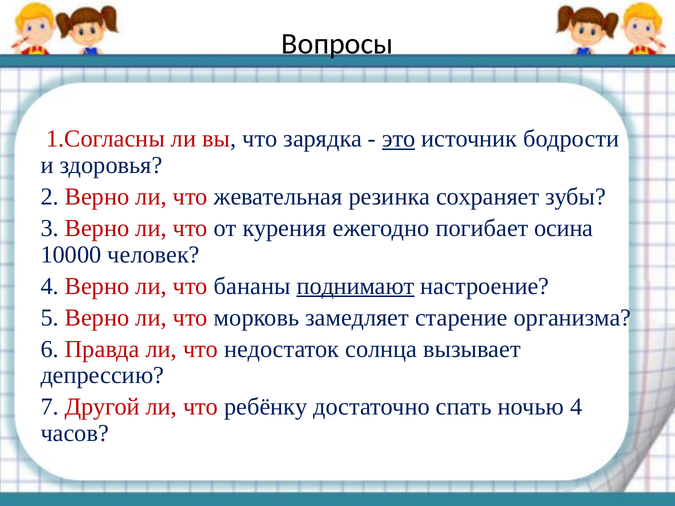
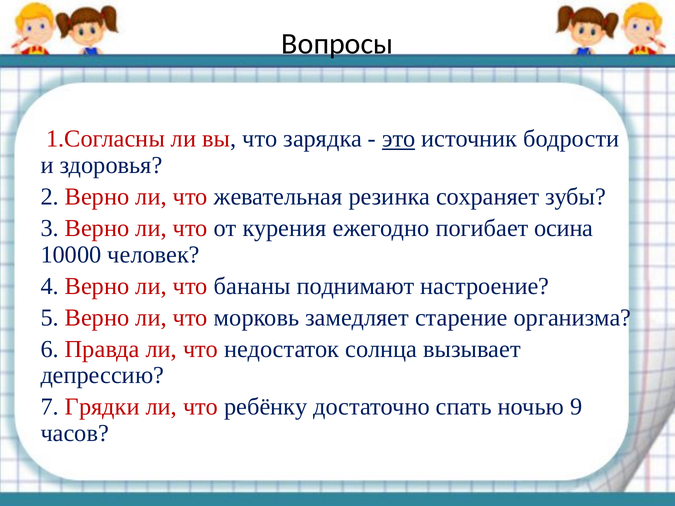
поднимают underline: present -> none
Другой: Другой -> Грядки
ночью 4: 4 -> 9
